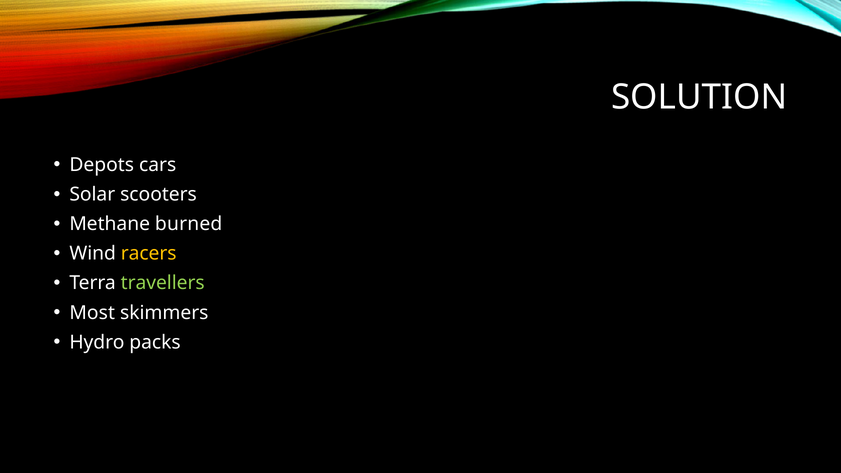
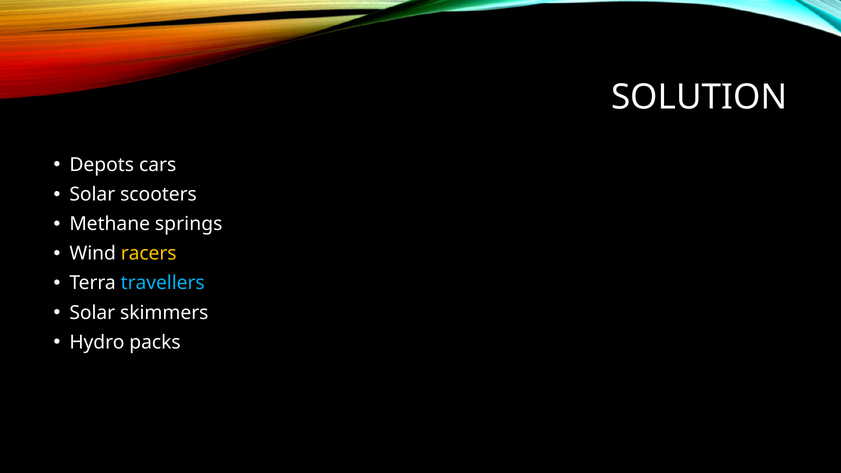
burned: burned -> springs
travellers colour: light green -> light blue
Most at (92, 313): Most -> Solar
